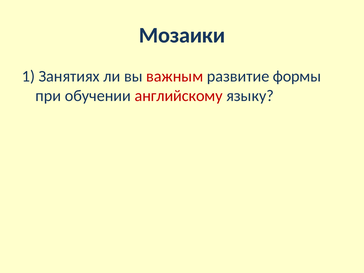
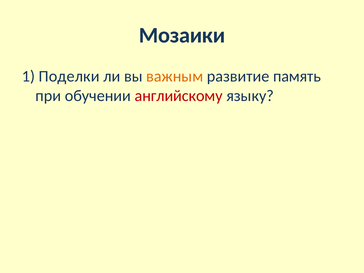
Занятиях: Занятиях -> Поделки
важным colour: red -> orange
формы: формы -> память
